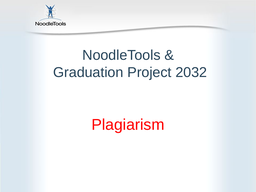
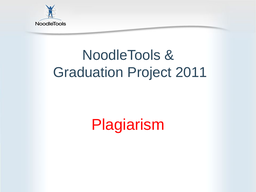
2032: 2032 -> 2011
